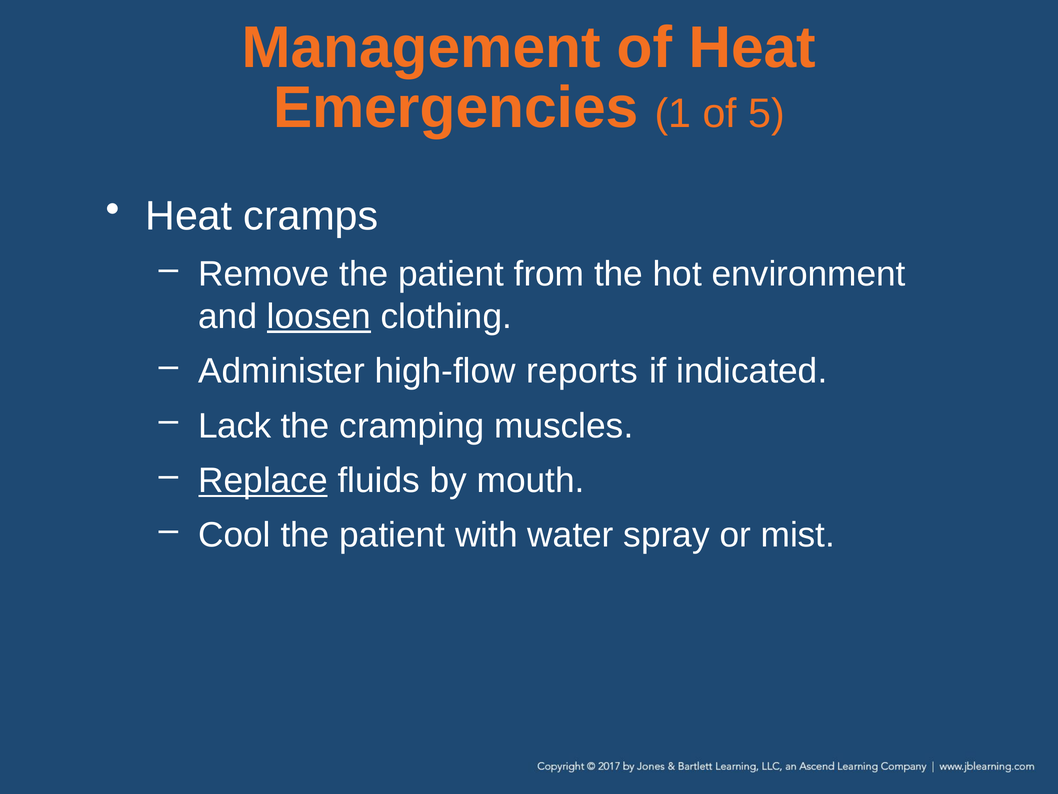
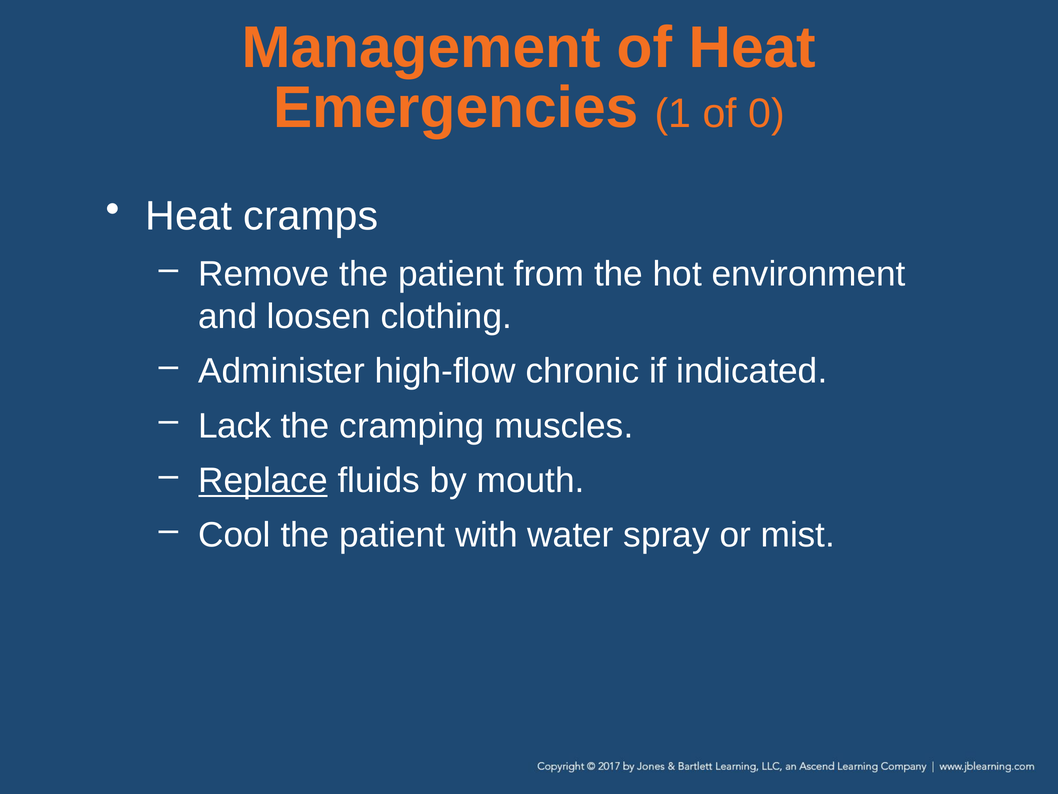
5: 5 -> 0
loosen underline: present -> none
reports: reports -> chronic
